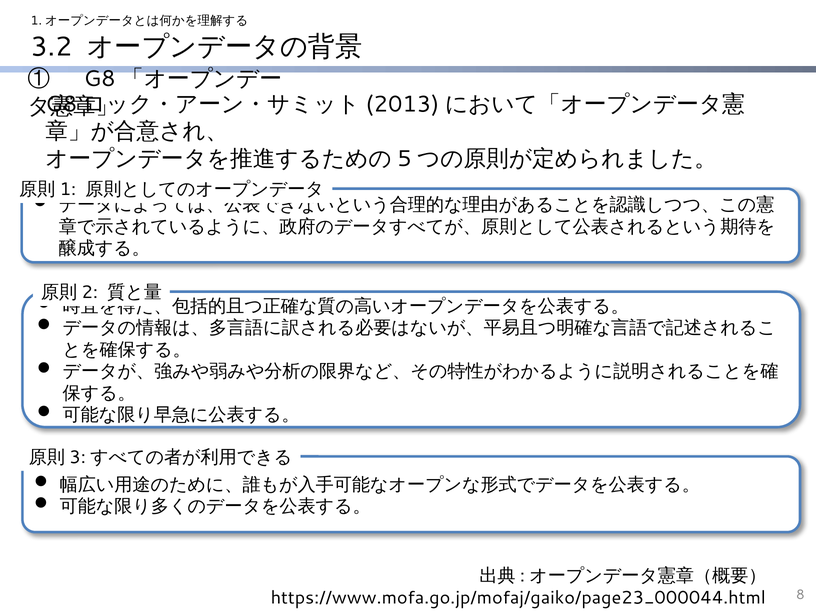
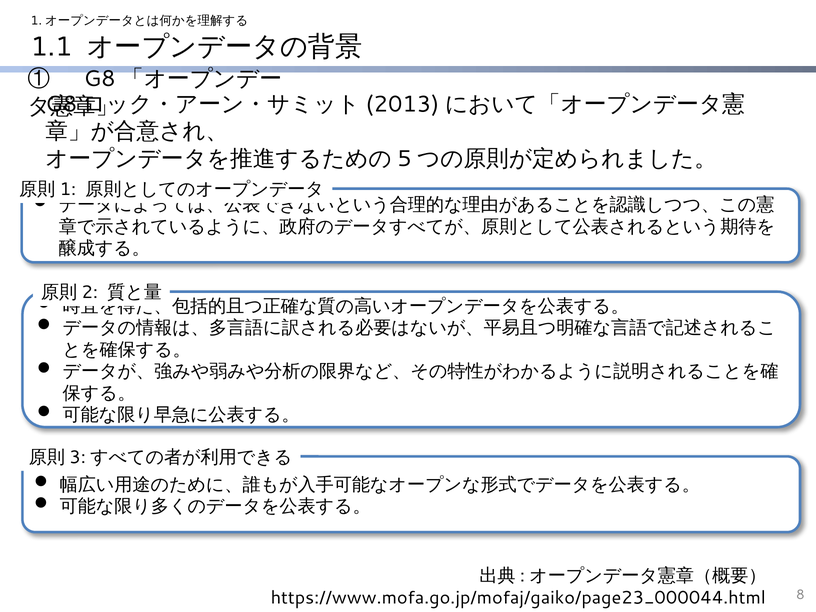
3.2: 3.2 -> 1.1
